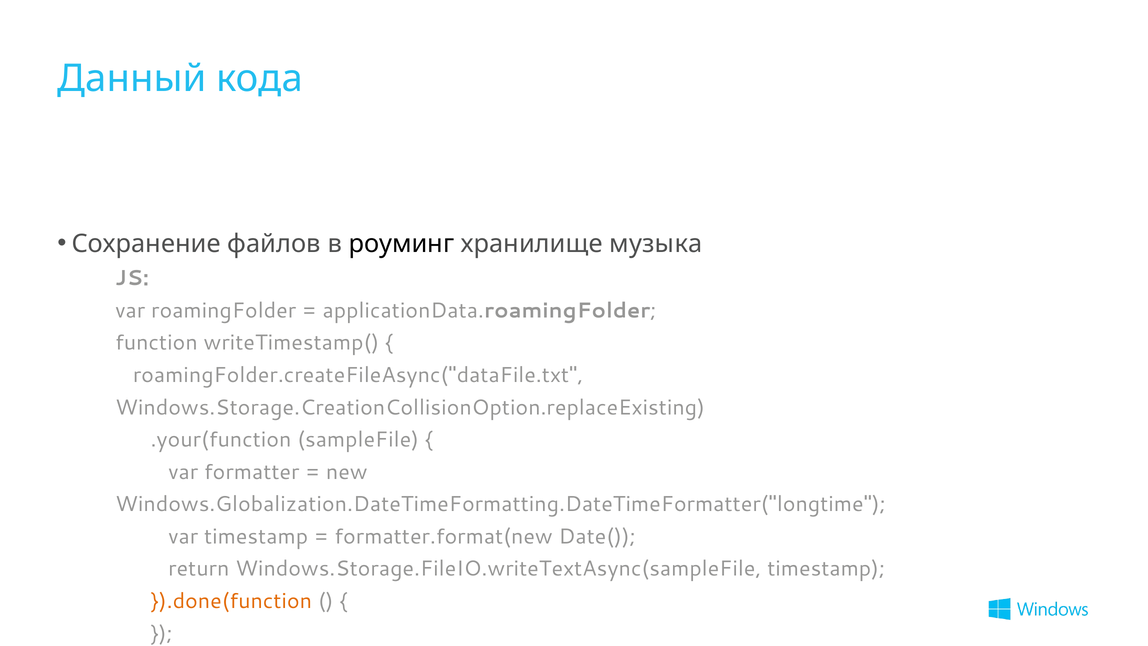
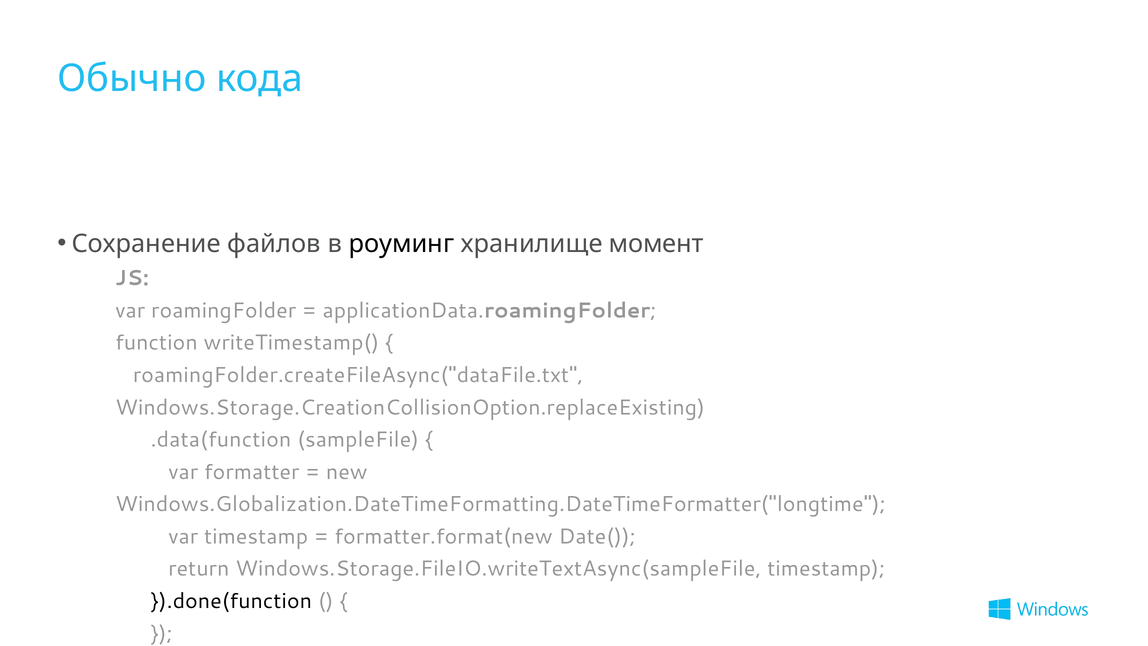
Данный: Данный -> Обычно
музыка: музыка -> момент
.your(function: .your(function -> .data(function
}).done(function colour: orange -> black
